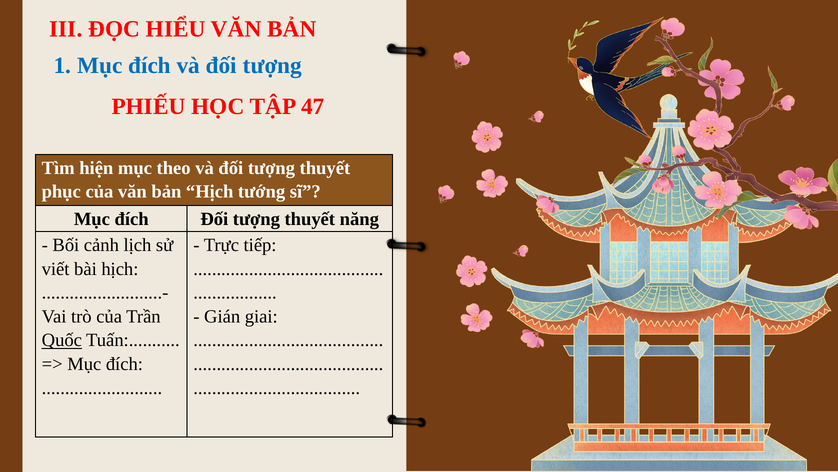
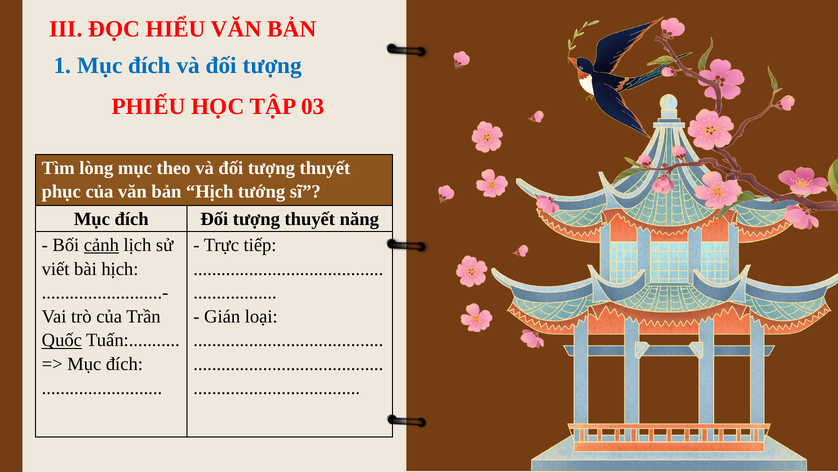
47: 47 -> 03
hiện: hiện -> lòng
cảnh underline: none -> present
giai: giai -> loại
